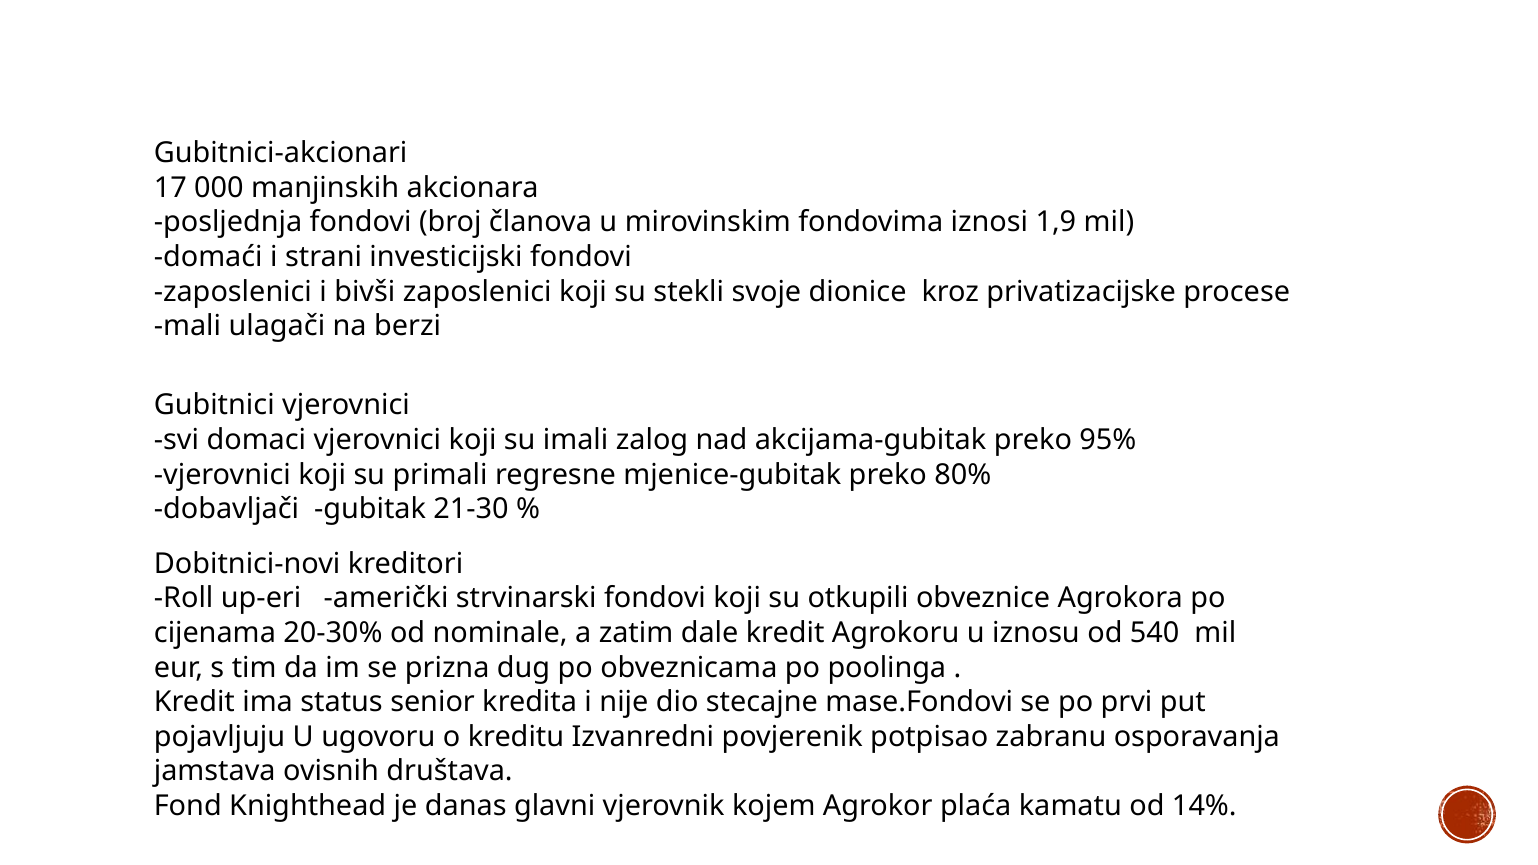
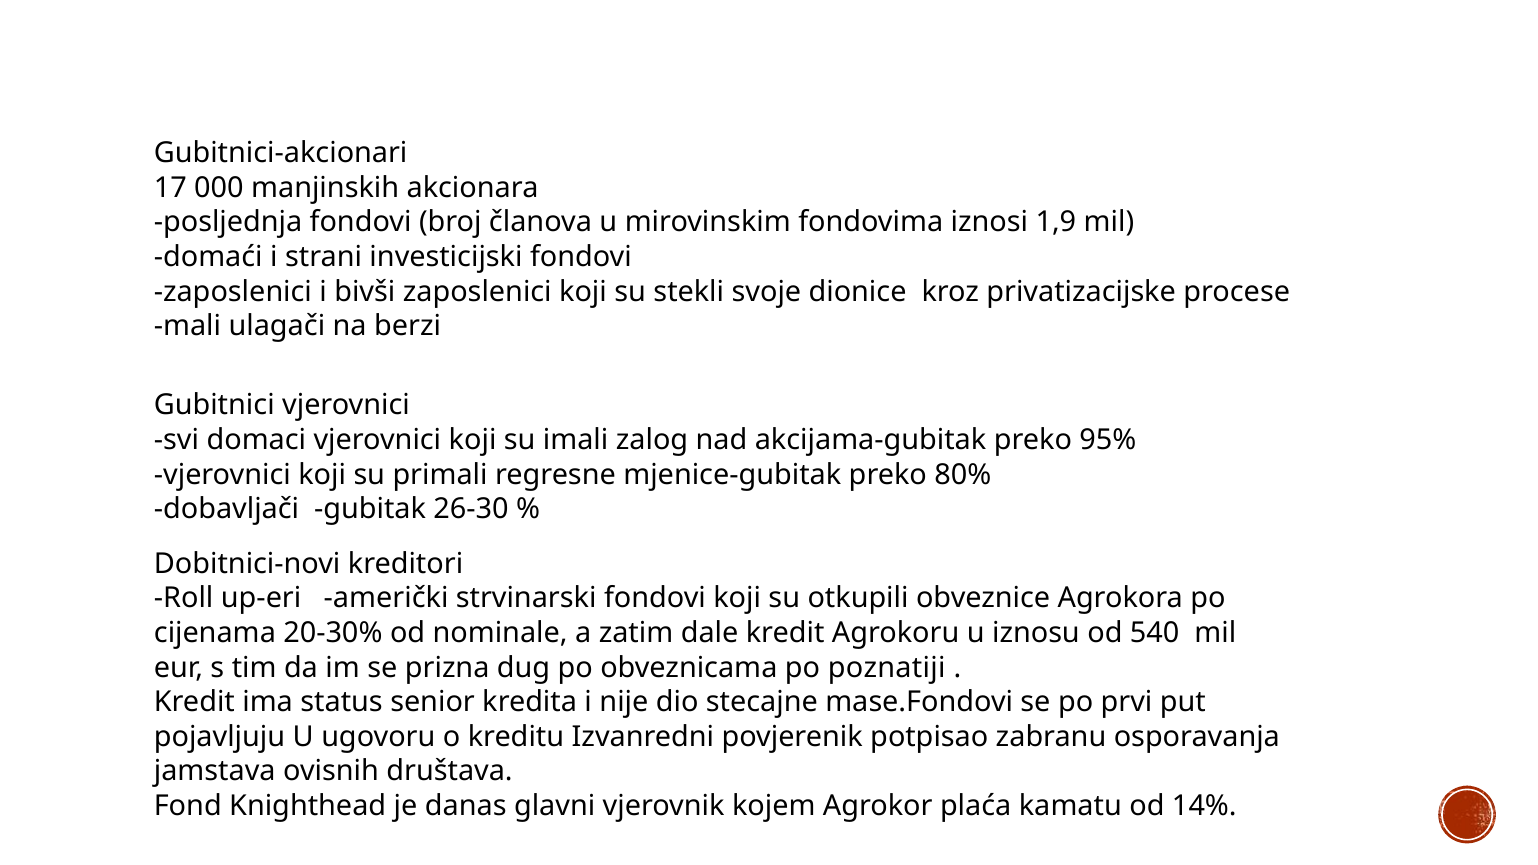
21-30: 21-30 -> 26-30
poolinga: poolinga -> poznatiji
